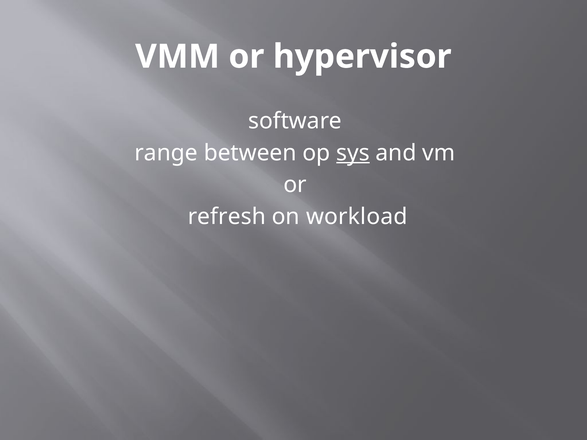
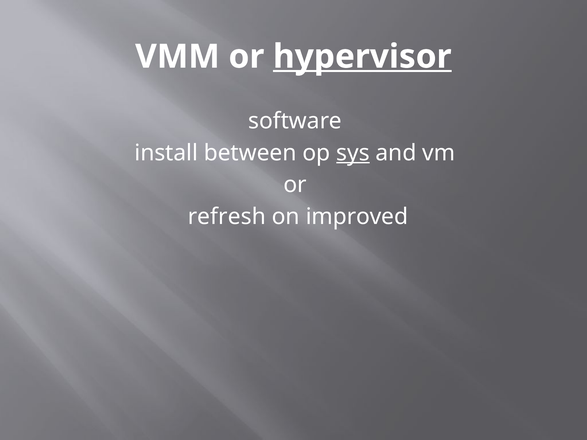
hypervisor underline: none -> present
range: range -> install
workload: workload -> improved
